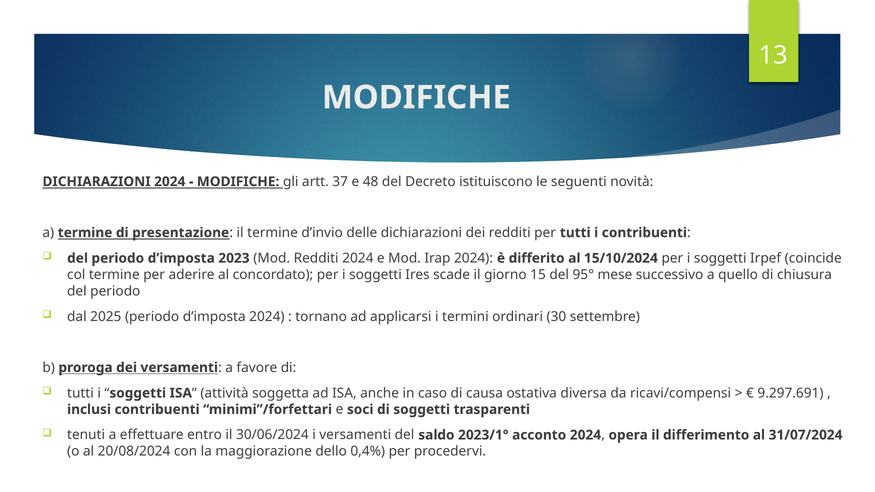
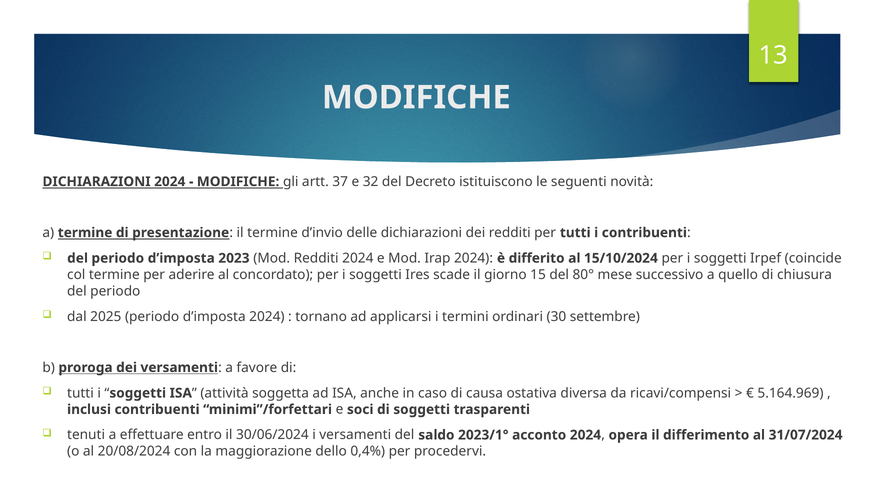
48: 48 -> 32
95°: 95° -> 80°
9.297.691: 9.297.691 -> 5.164.969
